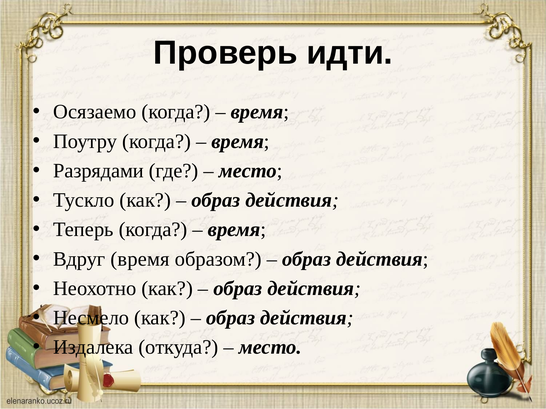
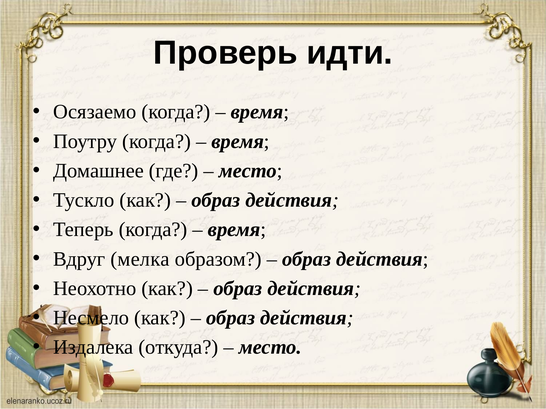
Разрядами: Разрядами -> Домашнее
Вдруг время: время -> мелка
